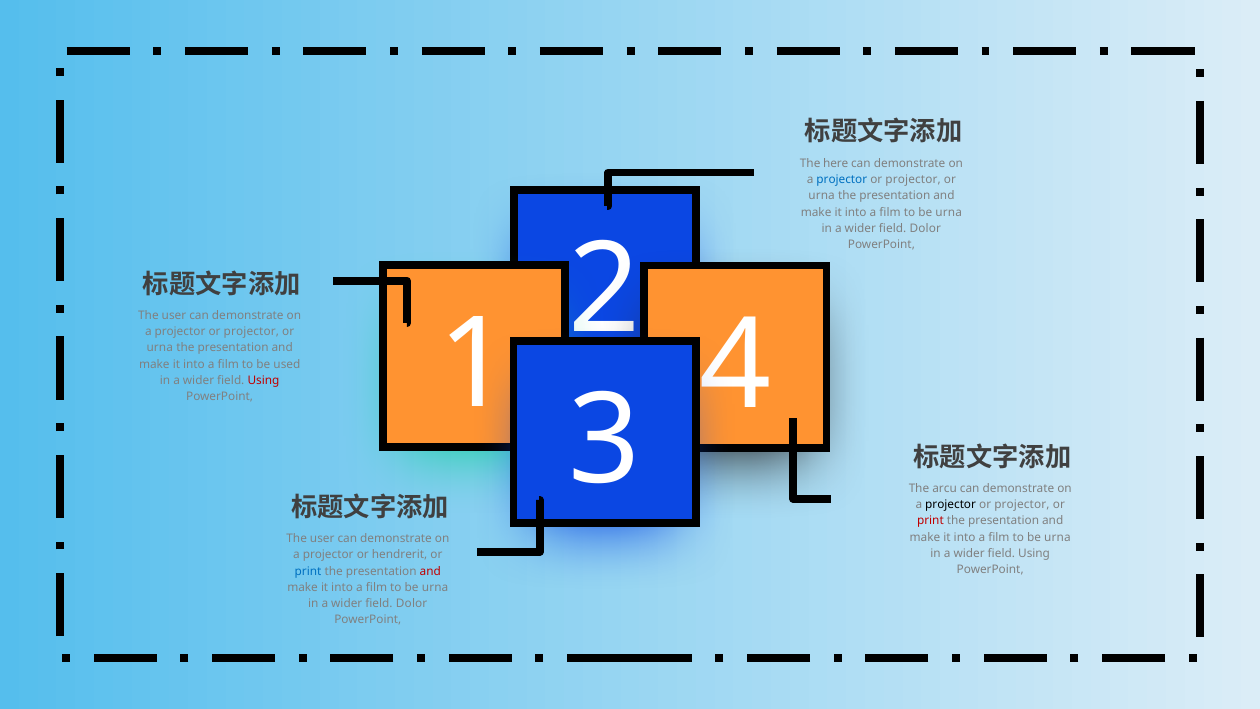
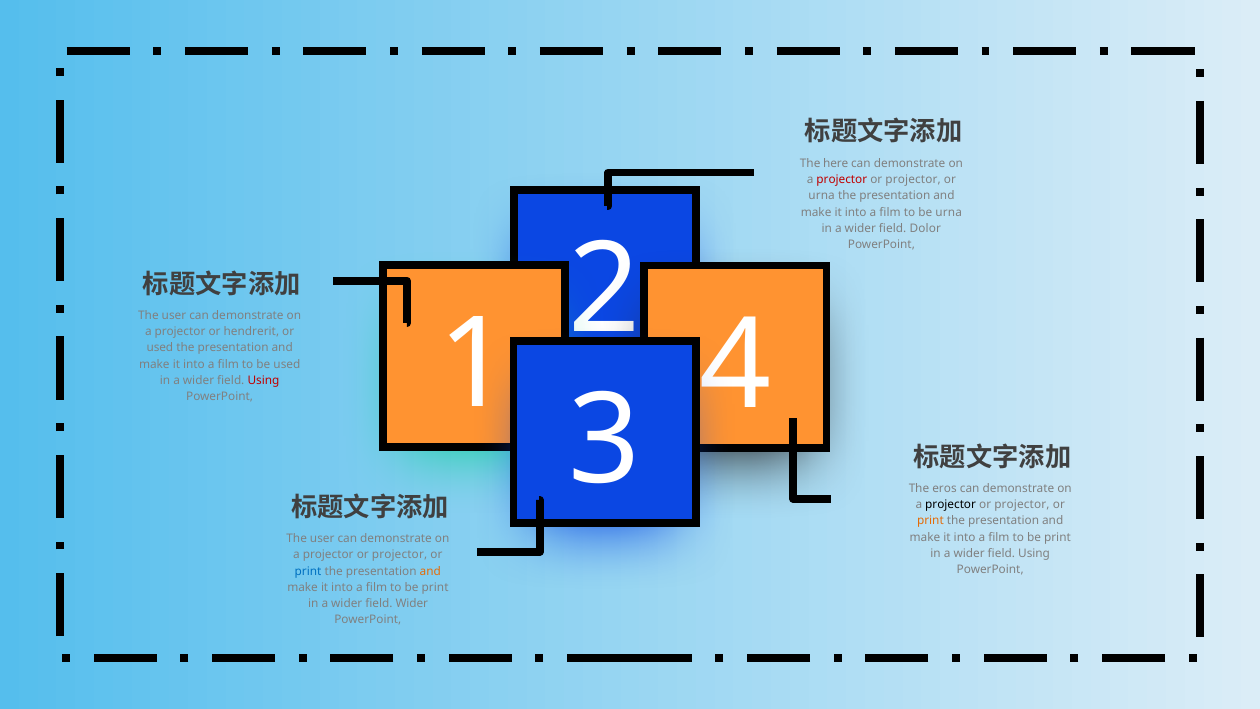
projector at (842, 180) colour: blue -> red
projector at (251, 332): projector -> hendrerit
urna at (160, 348): urna -> used
arcu: arcu -> eros
print at (930, 521) colour: red -> orange
urna at (1057, 537): urna -> print
hendrerit at (400, 555): hendrerit -> projector
and at (430, 571) colour: red -> orange
urna at (435, 587): urna -> print
Dolor at (412, 603): Dolor -> Wider
